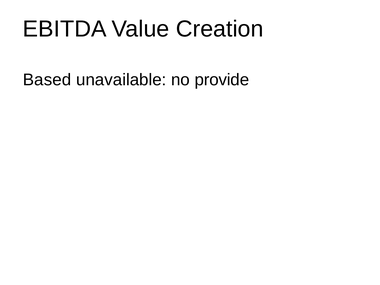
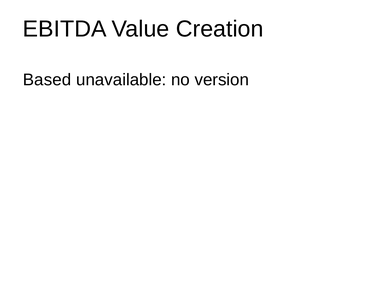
provide: provide -> version
